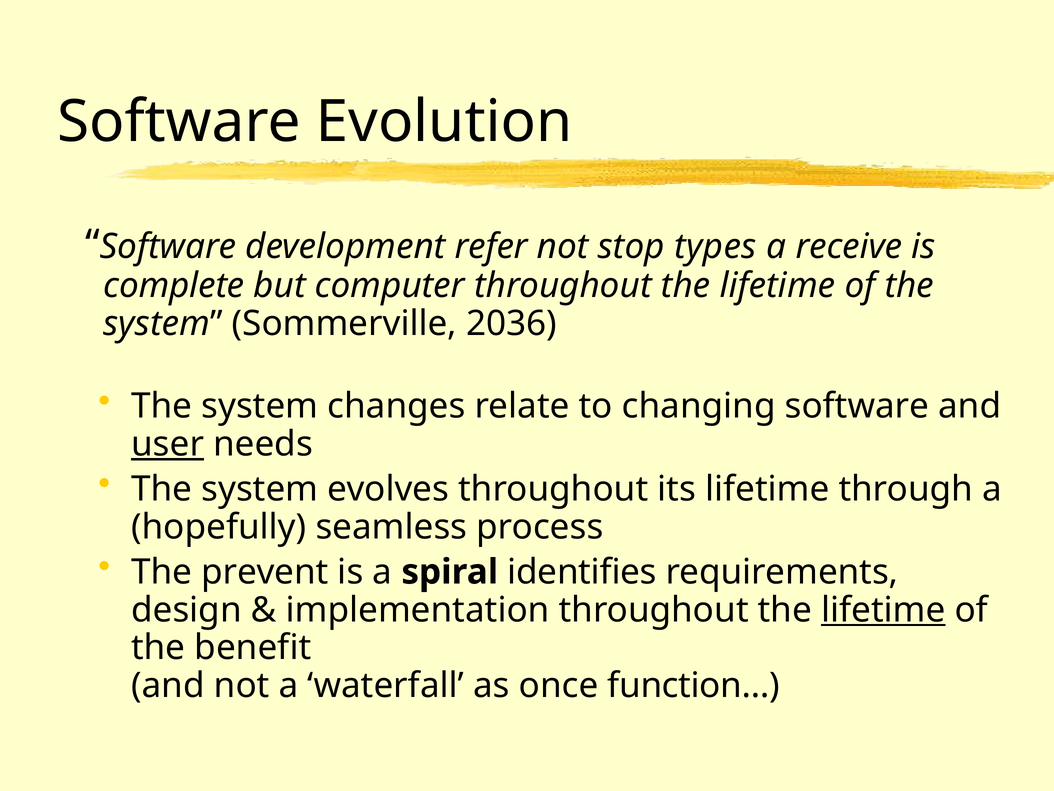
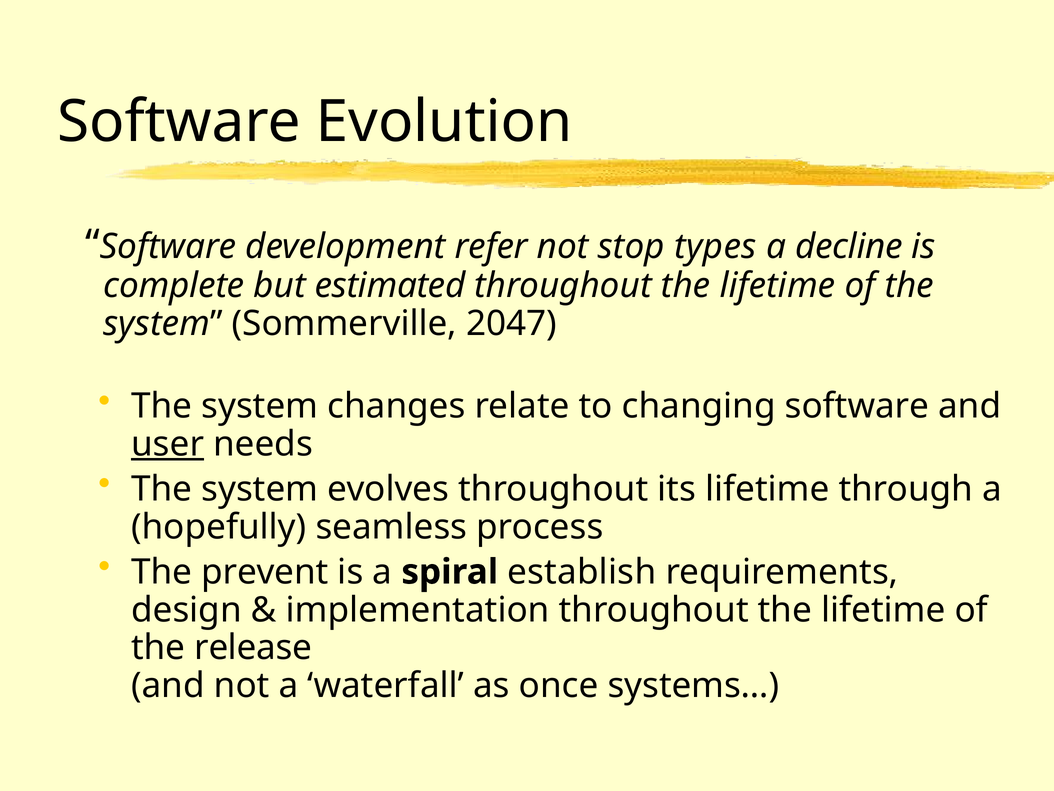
receive: receive -> decline
computer: computer -> estimated
2036: 2036 -> 2047
identifies: identifies -> establish
lifetime at (883, 610) underline: present -> none
benefit: benefit -> release
function…: function… -> systems…
